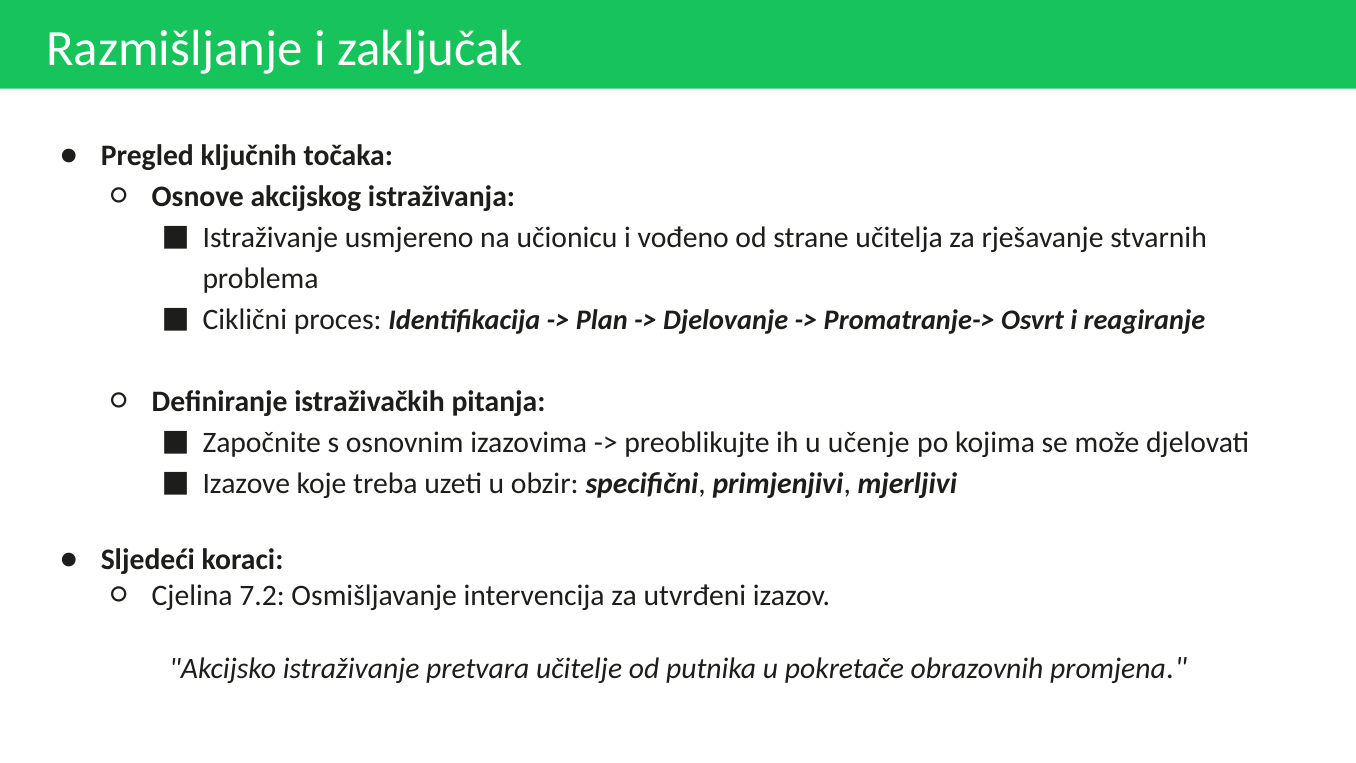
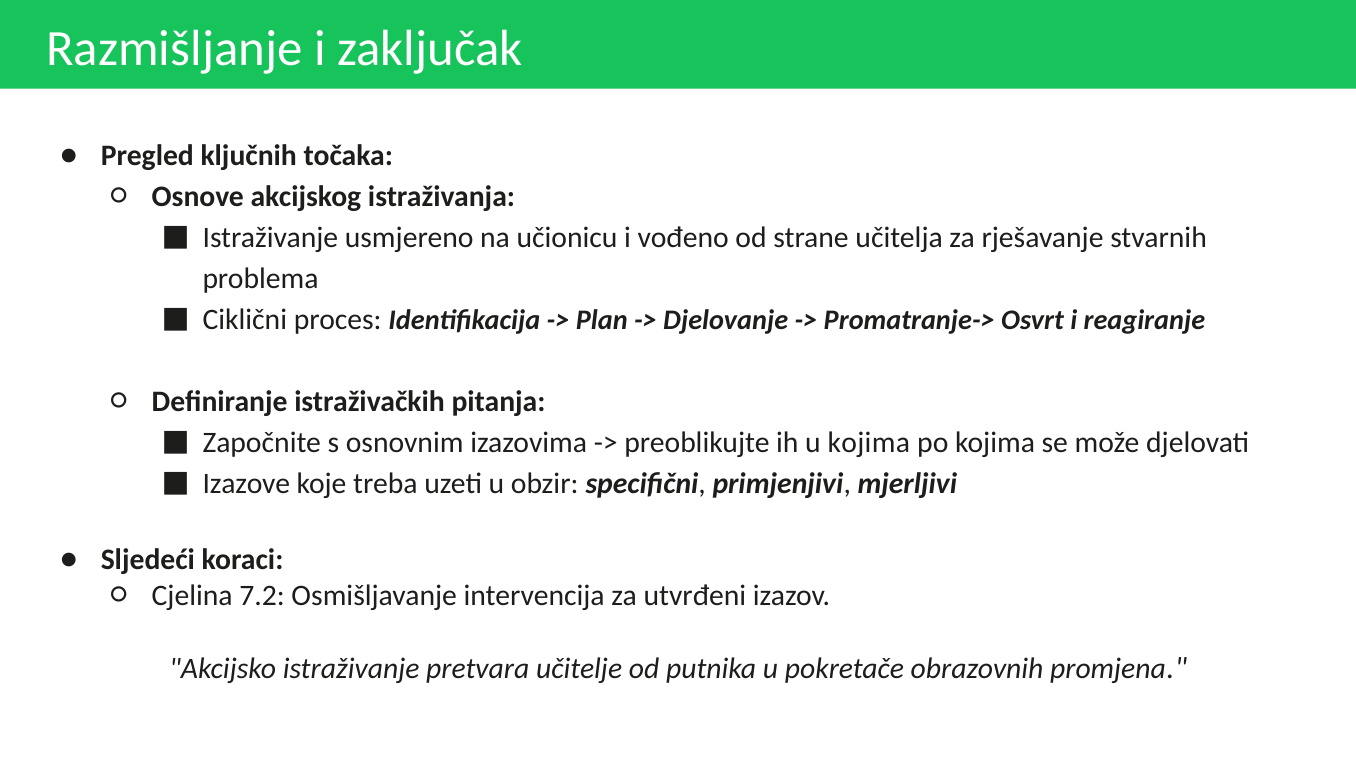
u učenje: učenje -> kojima
